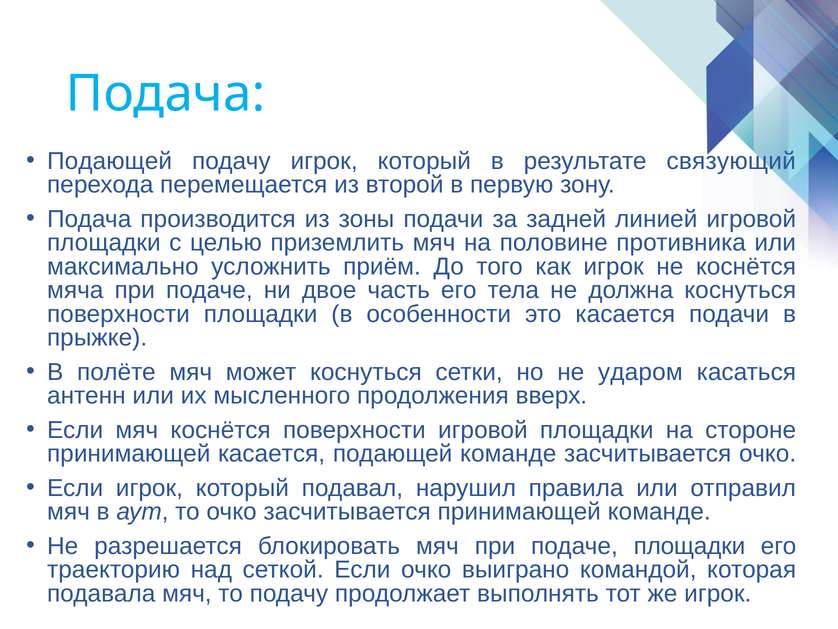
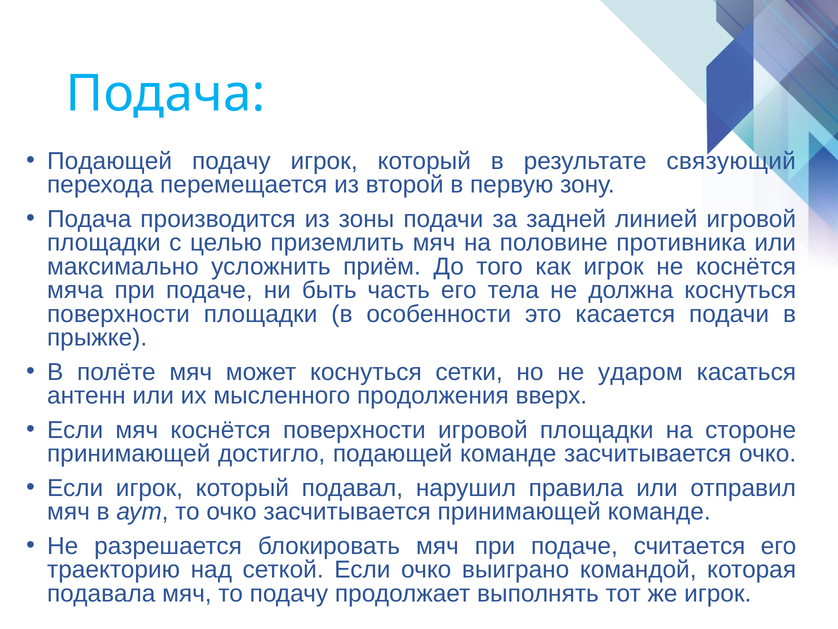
двое: двое -> быть
принимающей касается: касается -> достигло
подаче площадки: площадки -> считается
